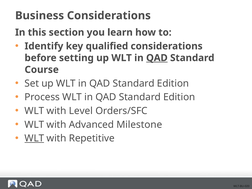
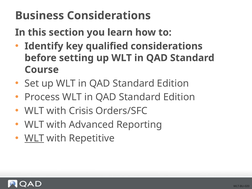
QAD at (157, 58) underline: present -> none
Level: Level -> Crisis
Milestone: Milestone -> Reporting
